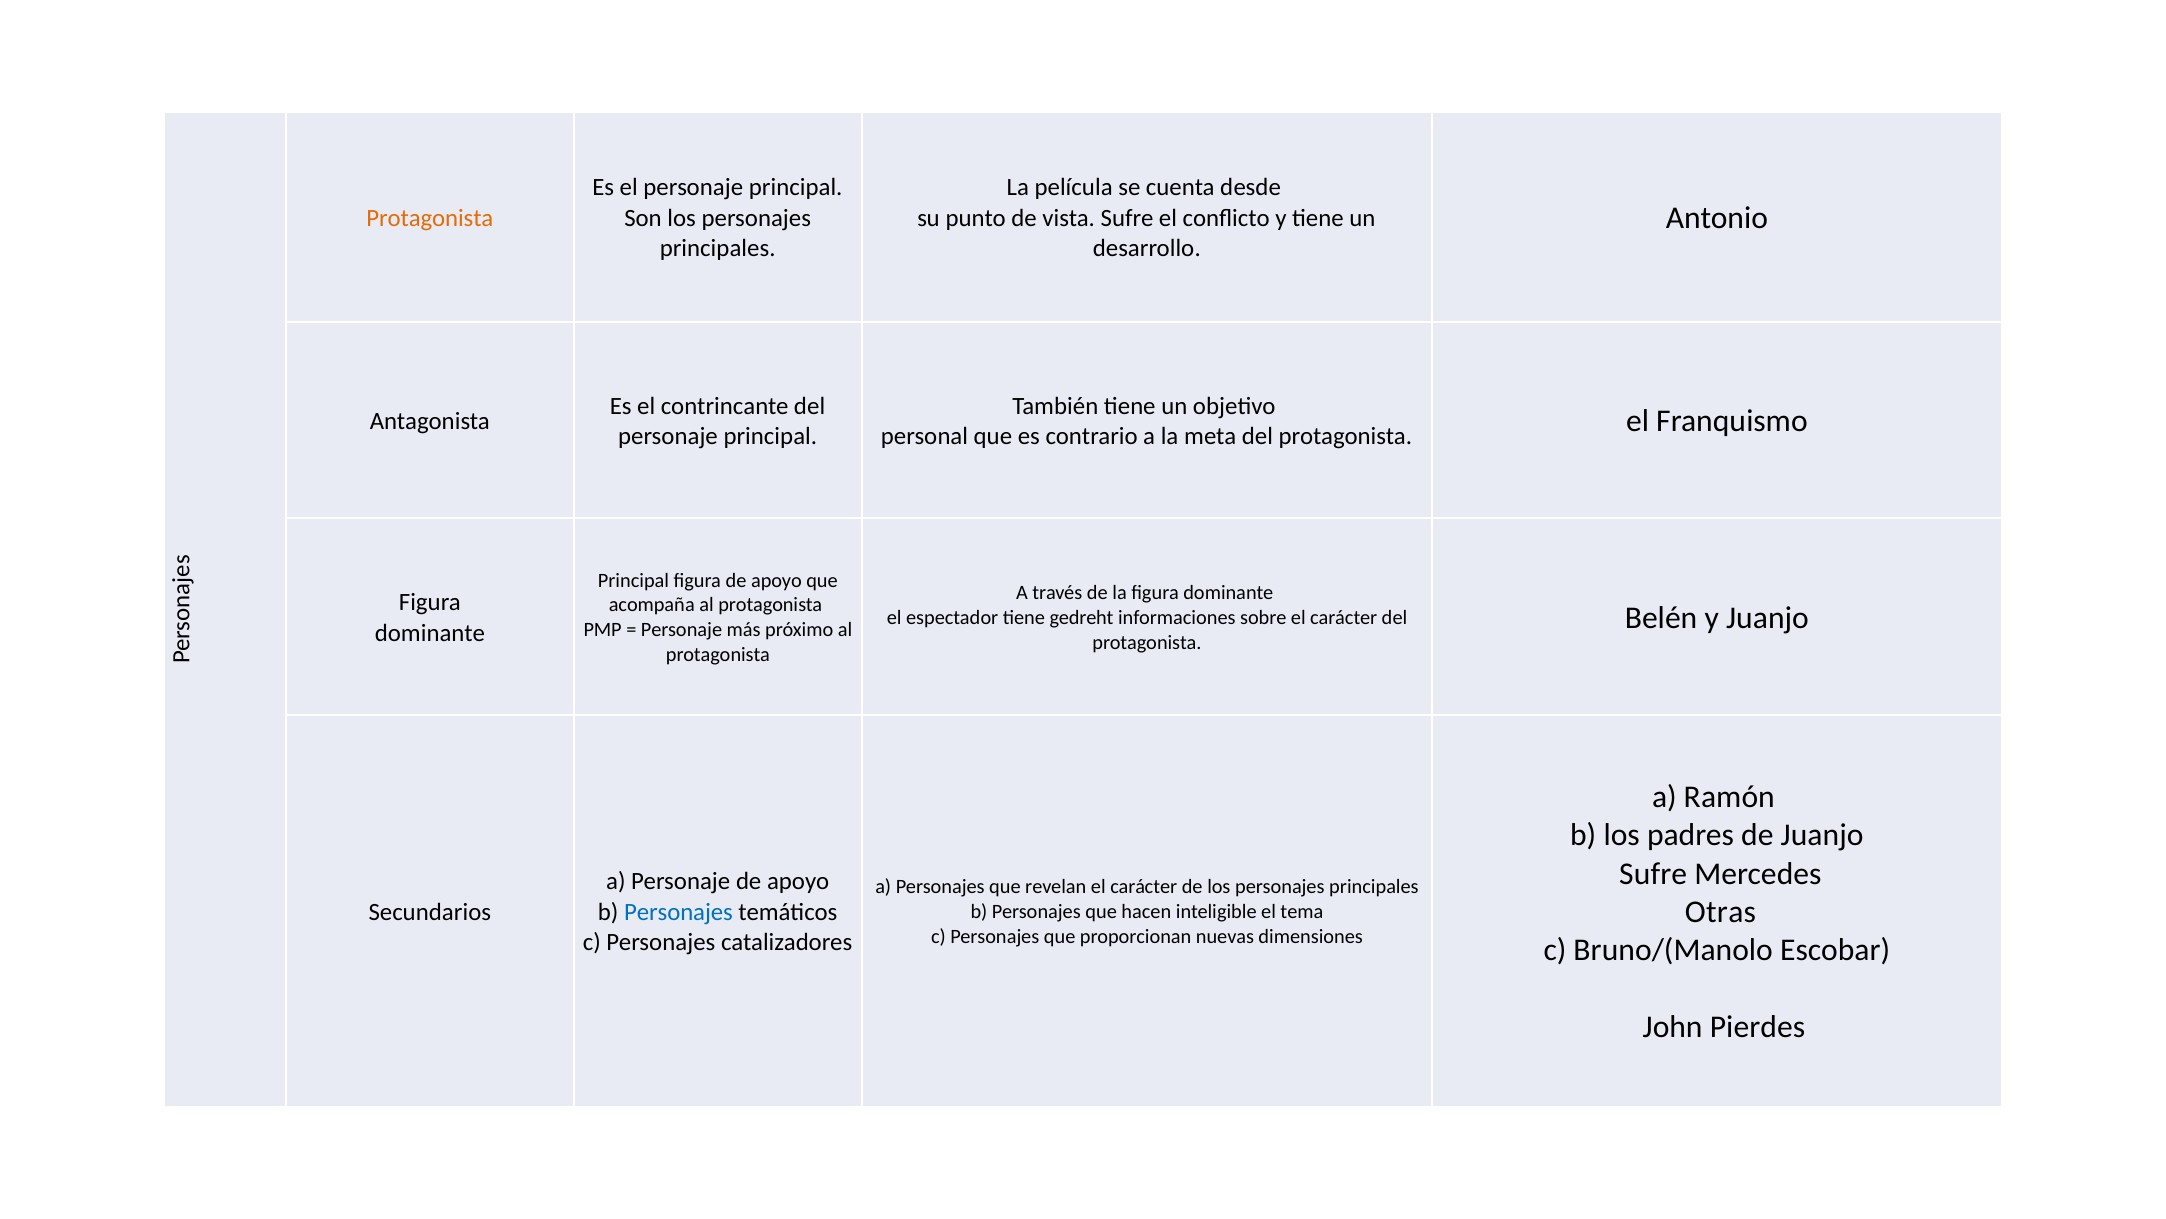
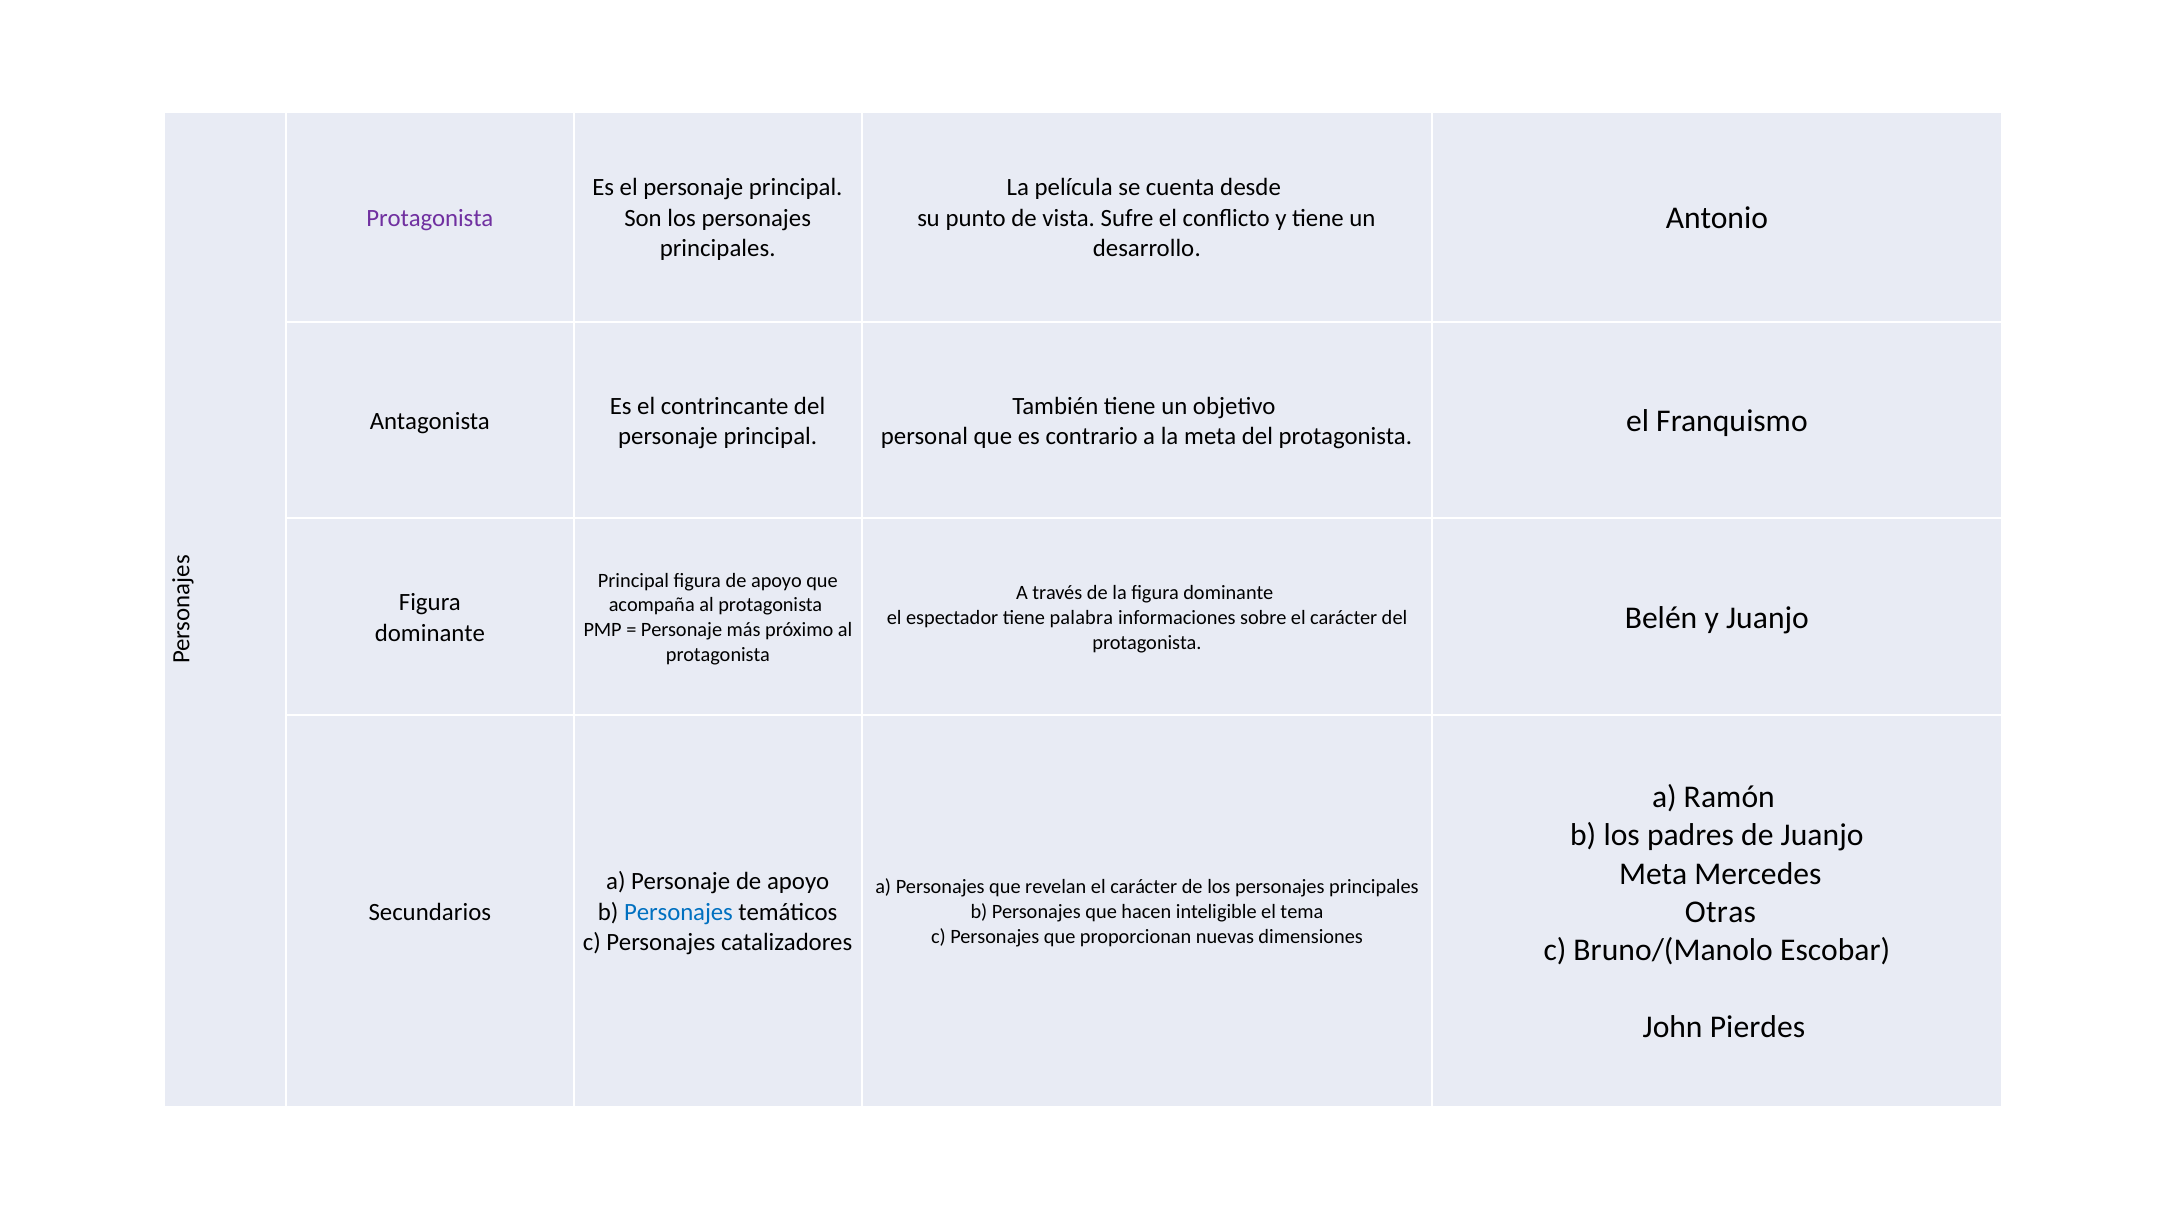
Protagonista at (430, 218) colour: orange -> purple
gedreht: gedreht -> palabra
Sufre at (1653, 873): Sufre -> Meta
